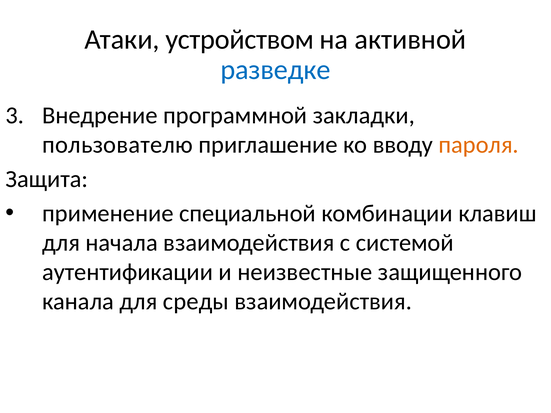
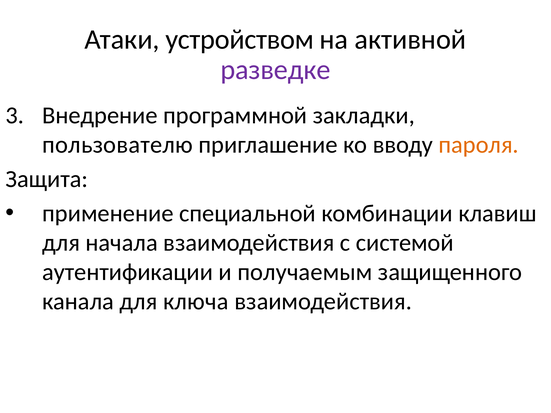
разведке colour: blue -> purple
неизвестные: неизвестные -> получаемым
среды: среды -> ключа
